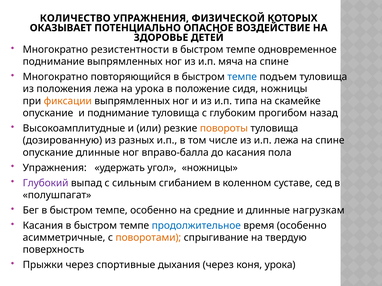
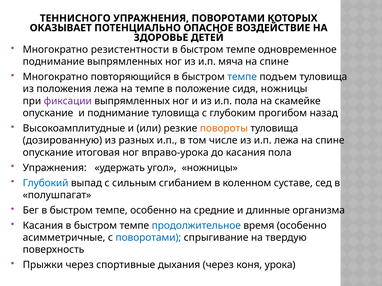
КОЛИЧЕСТВО: КОЛИЧЕСТВО -> ТЕННИСНОГО
УПРАЖНЕНИЯ ФИЗИЧЕСКОЙ: ФИЗИЧЕСКОЙ -> ПОВОРОТАМИ
на урока: урока -> темпе
фиксации colour: orange -> purple
и.п типа: типа -> пола
опускание длинные: длинные -> итоговая
вправо-балла: вправо-балла -> вправо-урока
Глубокий colour: purple -> blue
нагрузкам: нагрузкам -> организма
поворотами at (148, 238) colour: orange -> blue
